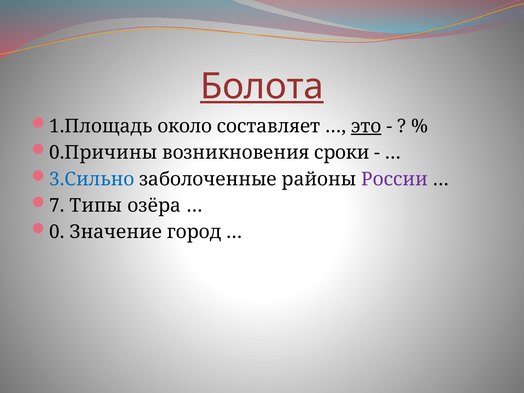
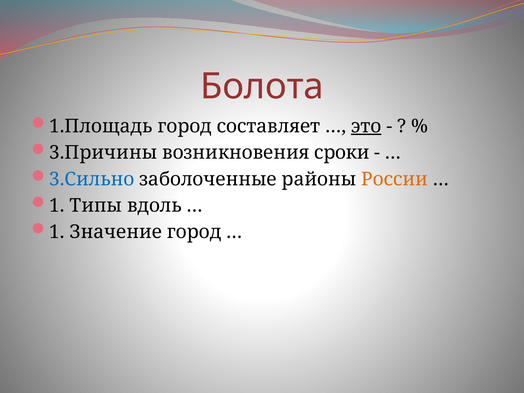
Болота underline: present -> none
1.Площадь около: около -> город
0.Причины: 0.Причины -> 3.Причины
России colour: purple -> orange
7 at (57, 206): 7 -> 1
озёра: озёра -> вдоль
0 at (57, 232): 0 -> 1
